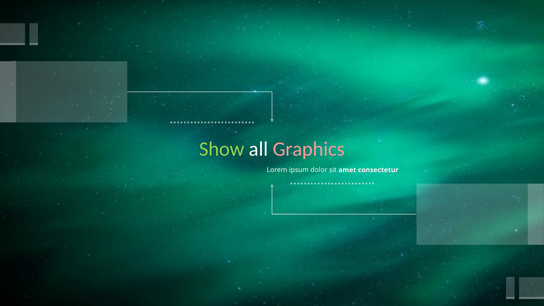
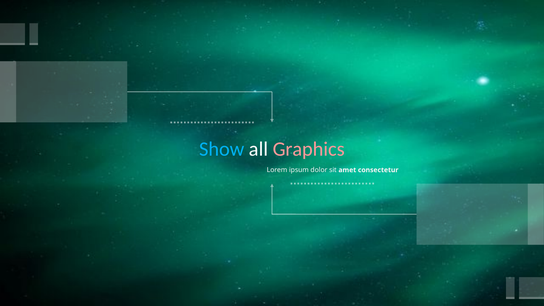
Show colour: light green -> light blue
